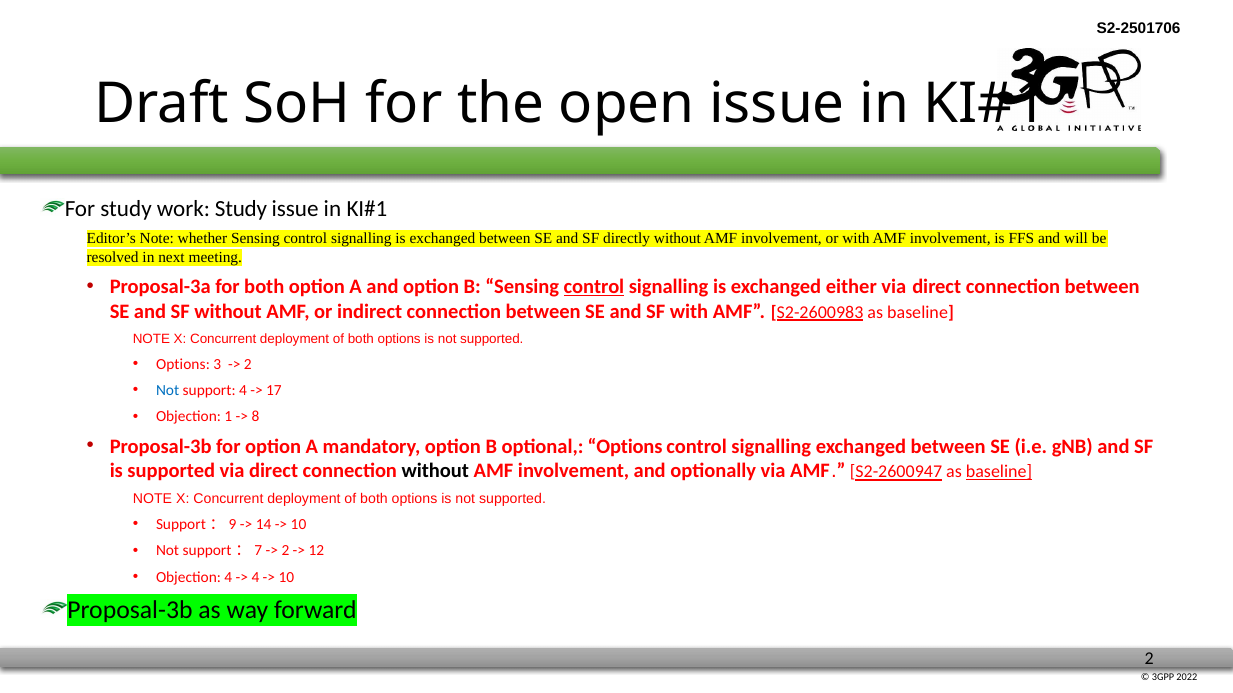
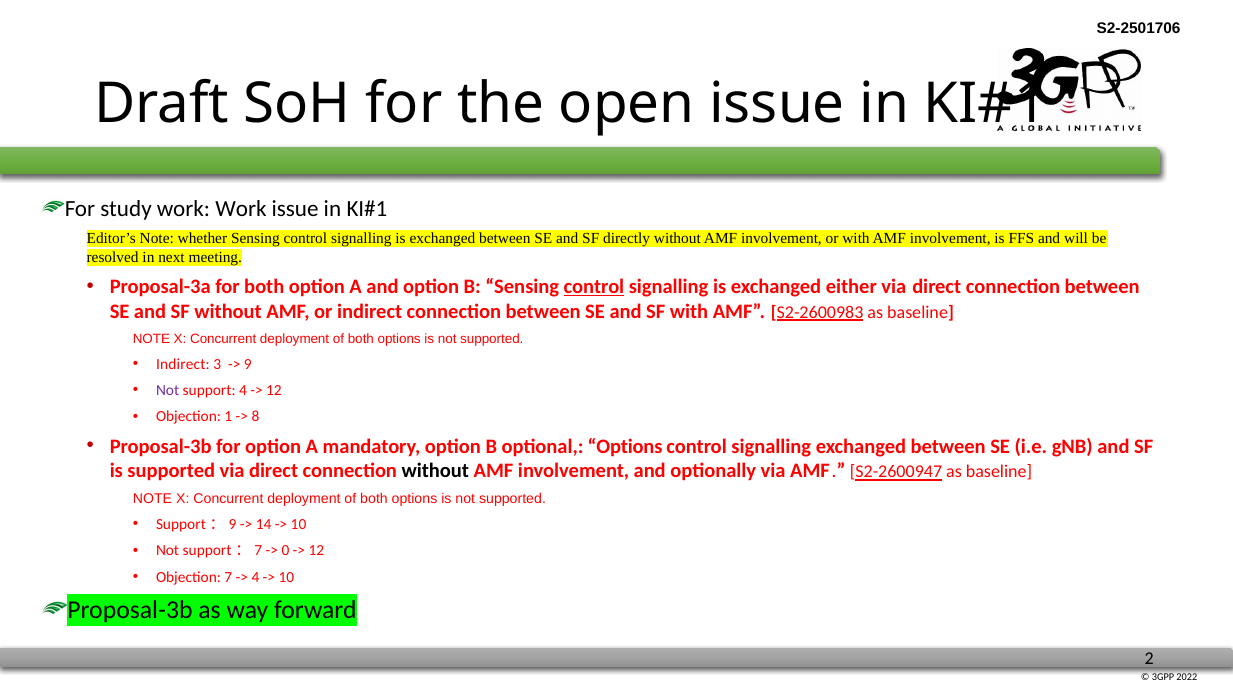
work Study: Study -> Work
Options at (183, 365): Options -> Indirect
2 at (248, 365): 2 -> 9
Not at (168, 391) colour: blue -> purple
17 at (274, 391): 17 -> 12
baseline at (999, 472) underline: present -> none
2 at (285, 551): 2 -> 0
Objection 4: 4 -> 7
